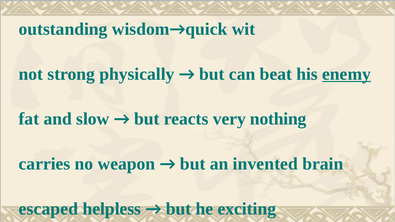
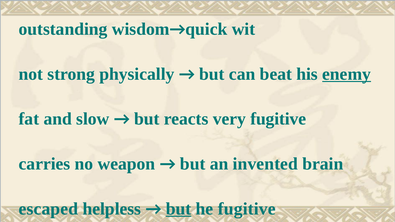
very nothing: nothing -> fugitive
but at (179, 209) underline: none -> present
he exciting: exciting -> fugitive
